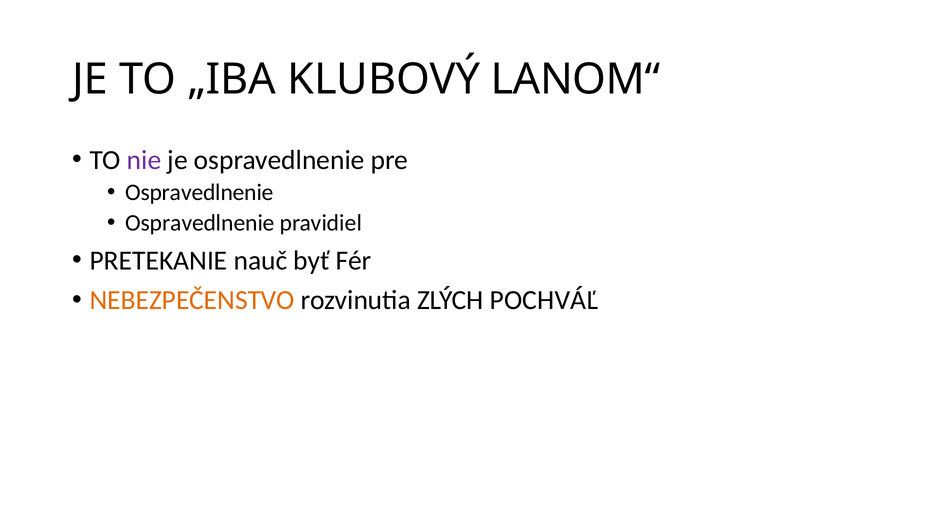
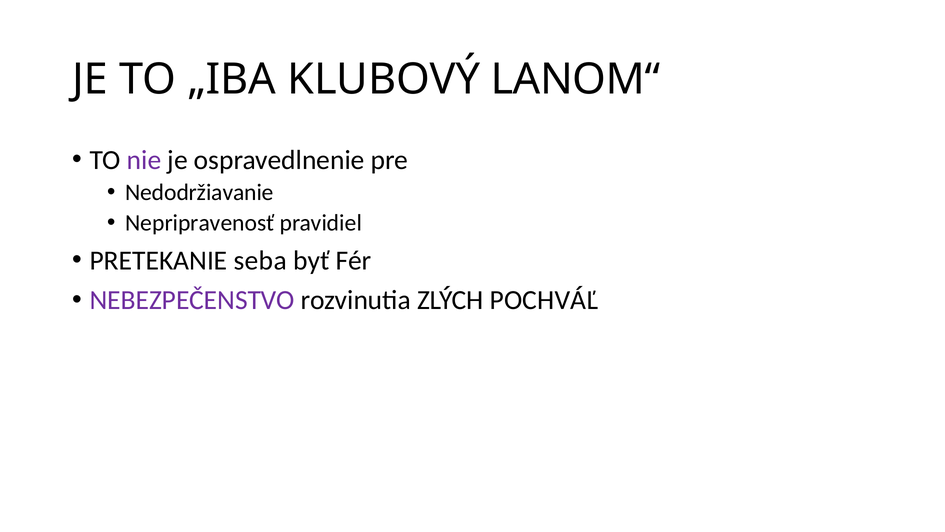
Ospravedlnenie at (199, 192): Ospravedlnenie -> Nedodržiavanie
Ospravedlnenie at (200, 223): Ospravedlnenie -> Nepripravenosť
nauč: nauč -> seba
NEBEZPEČENSTVO colour: orange -> purple
